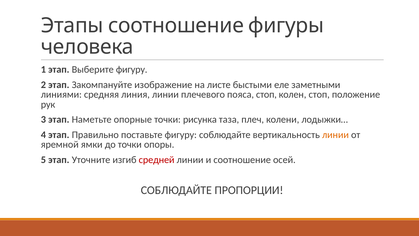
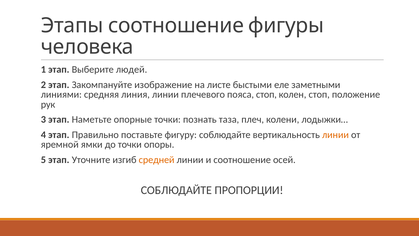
Выберите фигуру: фигуру -> людей
рисунка: рисунка -> познать
средней colour: red -> orange
